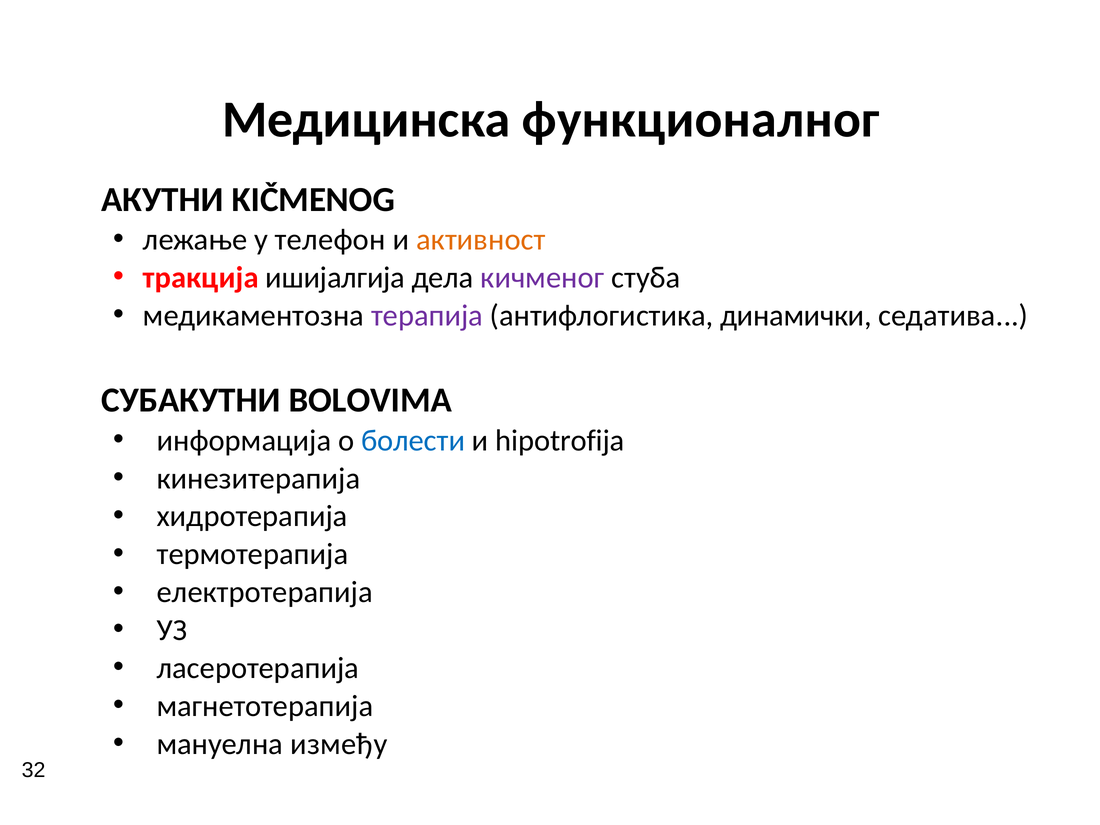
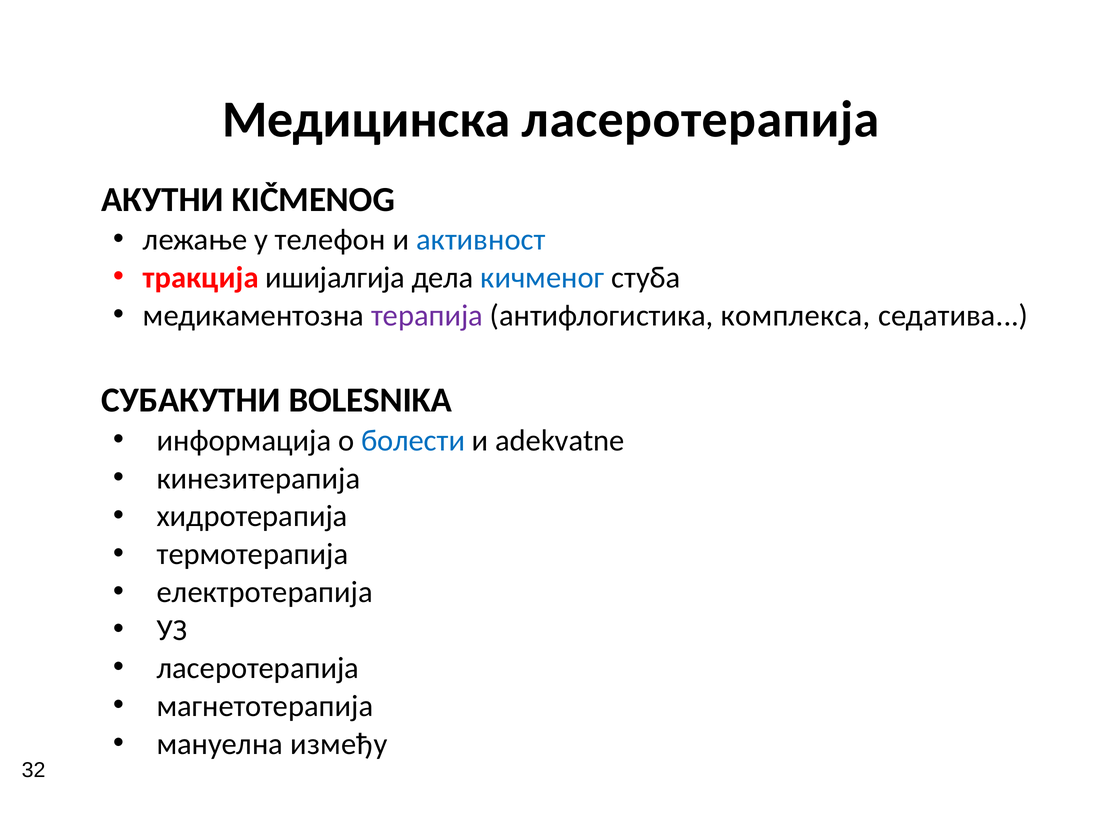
Медицинска функционалног: функционалног -> ласеротерапија
активност colour: orange -> blue
кичменог colour: purple -> blue
динамички: динамички -> комплекса
BOLOVIMA: BOLOVIMA -> BOLESNIKA
hipotrofija: hipotrofija -> adekvatne
